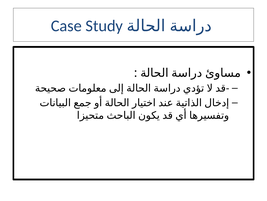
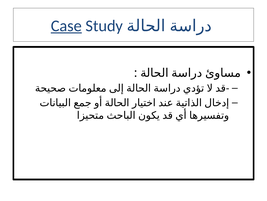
Case underline: none -> present
